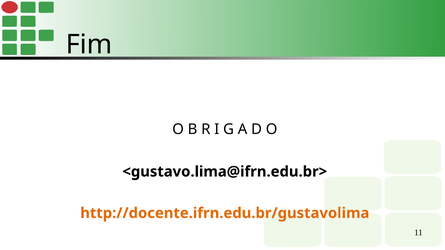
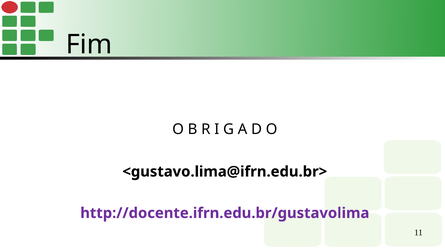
http://docente.ifrn.edu.br/gustavolima colour: orange -> purple
